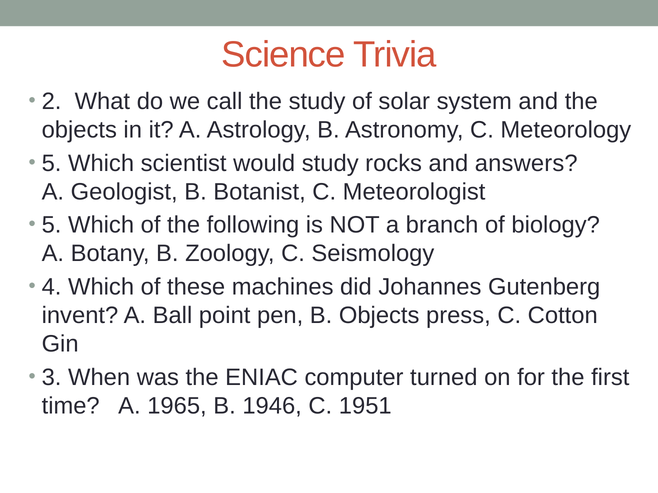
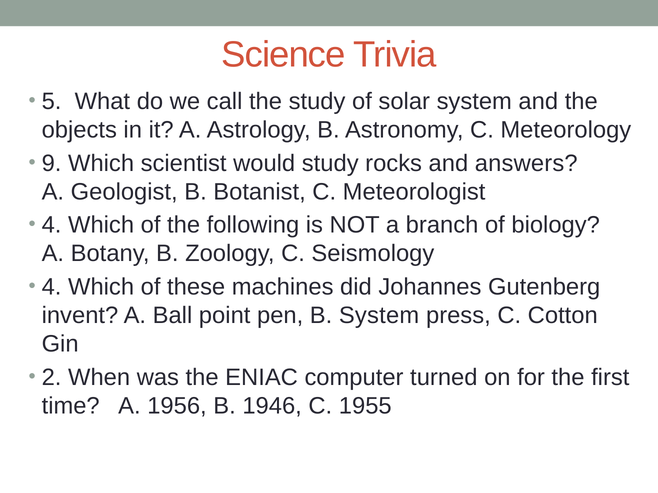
2: 2 -> 5
5 at (52, 163): 5 -> 9
5 at (52, 225): 5 -> 4
B Objects: Objects -> System
3: 3 -> 2
1965: 1965 -> 1956
1951: 1951 -> 1955
